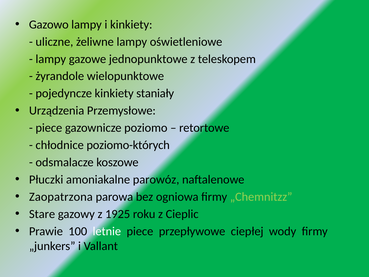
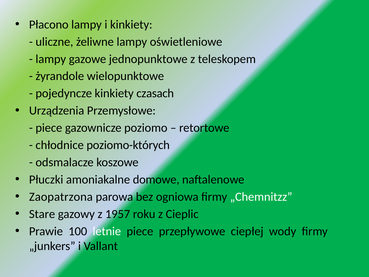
Gazowo: Gazowo -> Płacono
staniały: staniały -> czasach
parowóz: parowóz -> domowe
„Chemnitzz colour: light green -> white
1925: 1925 -> 1957
